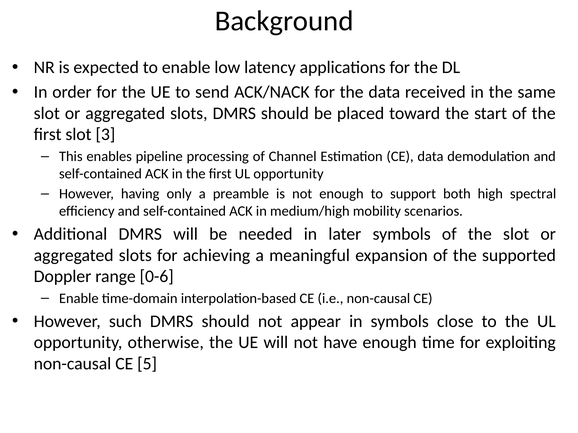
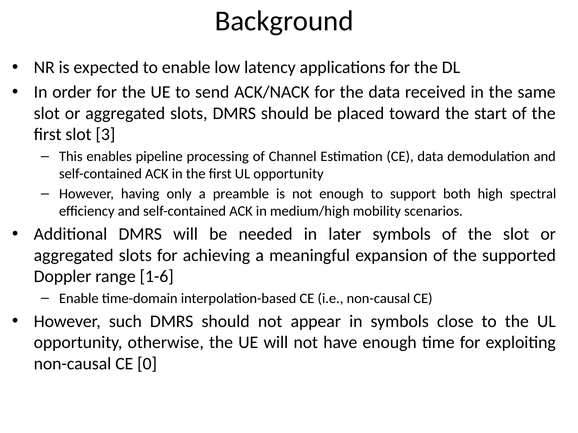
0-6: 0-6 -> 1-6
5: 5 -> 0
